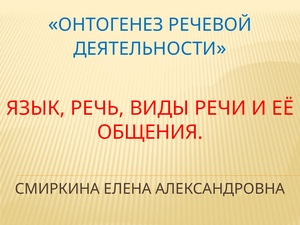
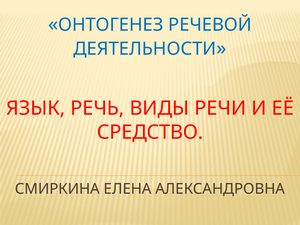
ОБЩЕНИЯ: ОБЩЕНИЯ -> СРЕДСТВО
